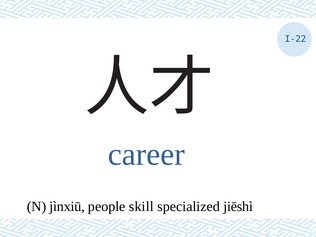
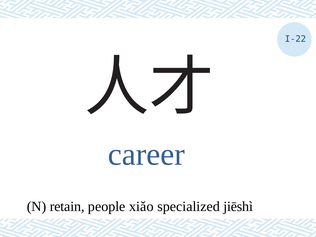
jìnxiū: jìnxiū -> retain
skill: skill -> xiǎo
